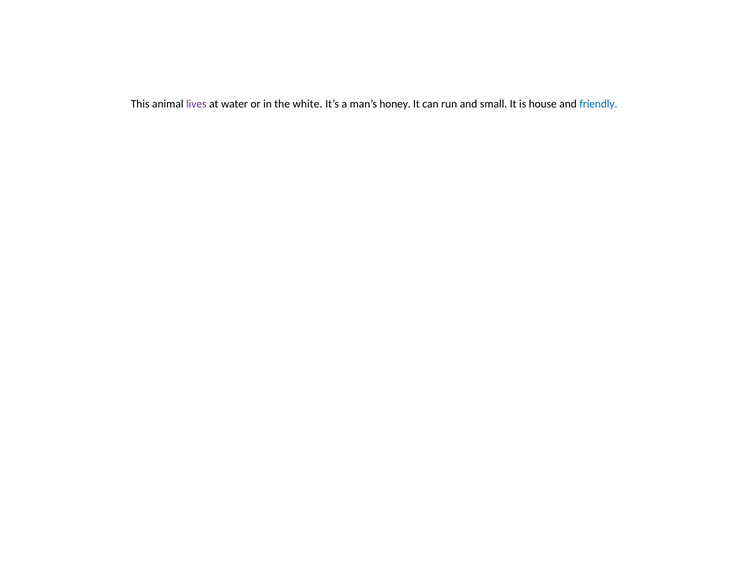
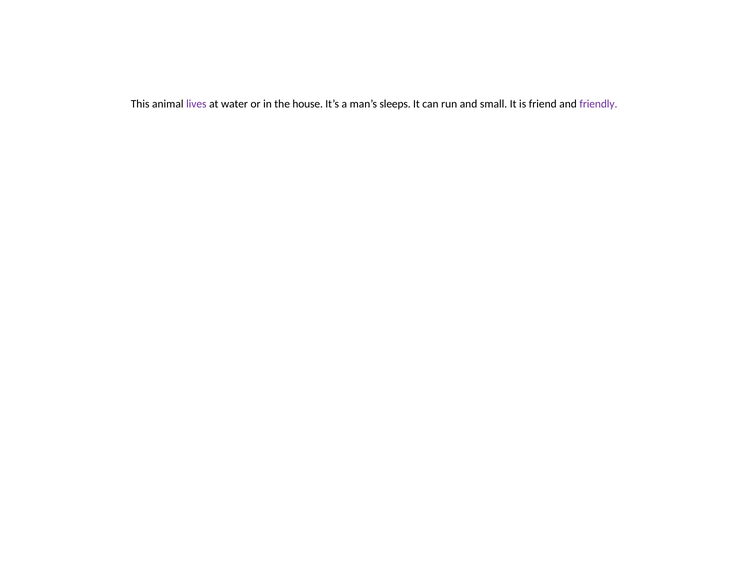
white: white -> house
honey: honey -> sleeps
house: house -> friend
friendly colour: blue -> purple
